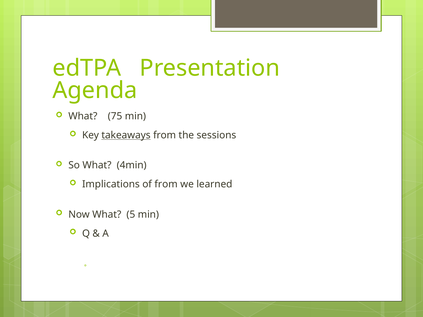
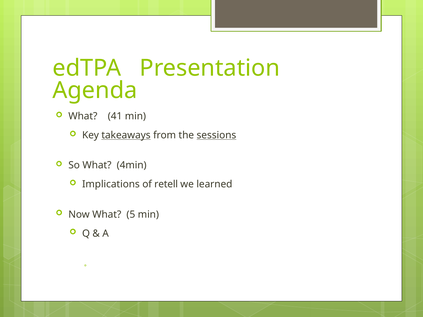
75: 75 -> 41
sessions underline: none -> present
of from: from -> retell
